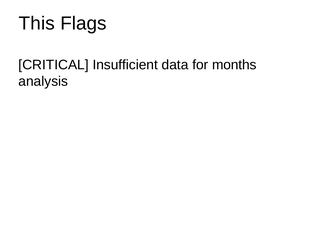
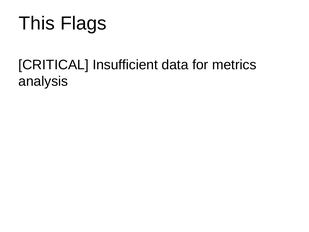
months: months -> metrics
